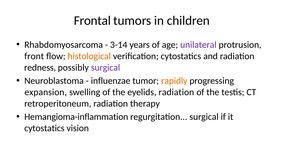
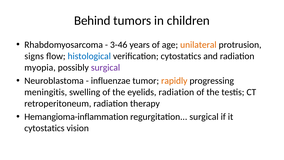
Frontal: Frontal -> Behind
3-14: 3-14 -> 3-46
unilateral colour: purple -> orange
front: front -> signs
histological colour: orange -> blue
redness: redness -> myopia
expansion: expansion -> meningitis
